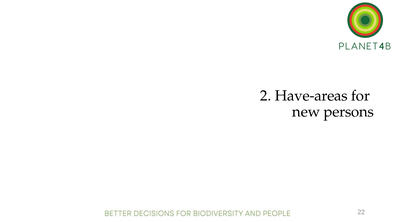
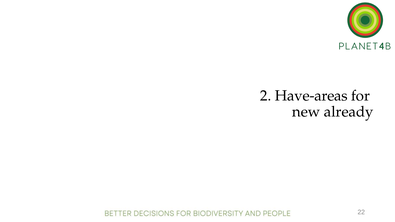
persons: persons -> already
